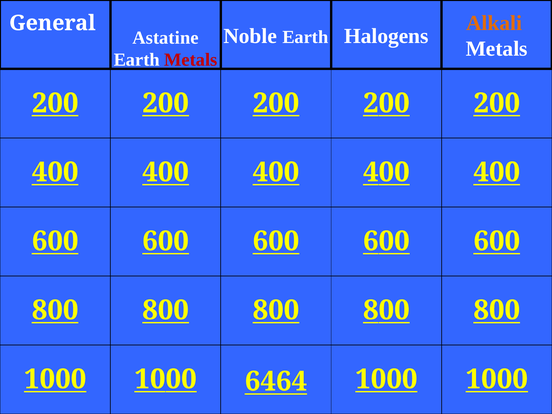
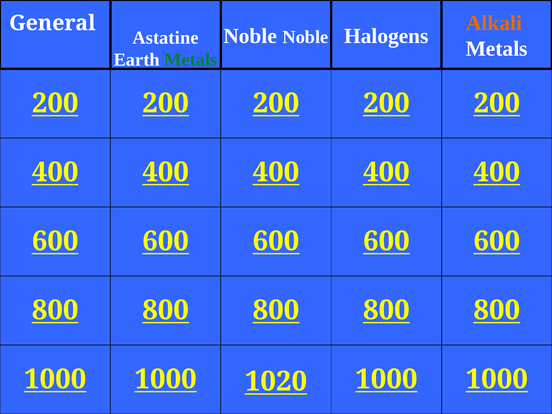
Noble Earth: Earth -> Noble
Metals at (191, 60) colour: red -> green
6464: 6464 -> 1020
